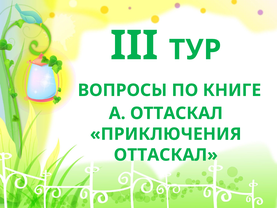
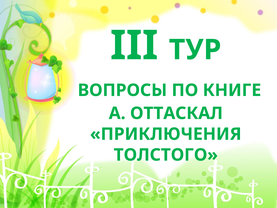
ОТТАСКАЛ at (166, 155): ОТТАСКАЛ -> ТОЛСТОГО
